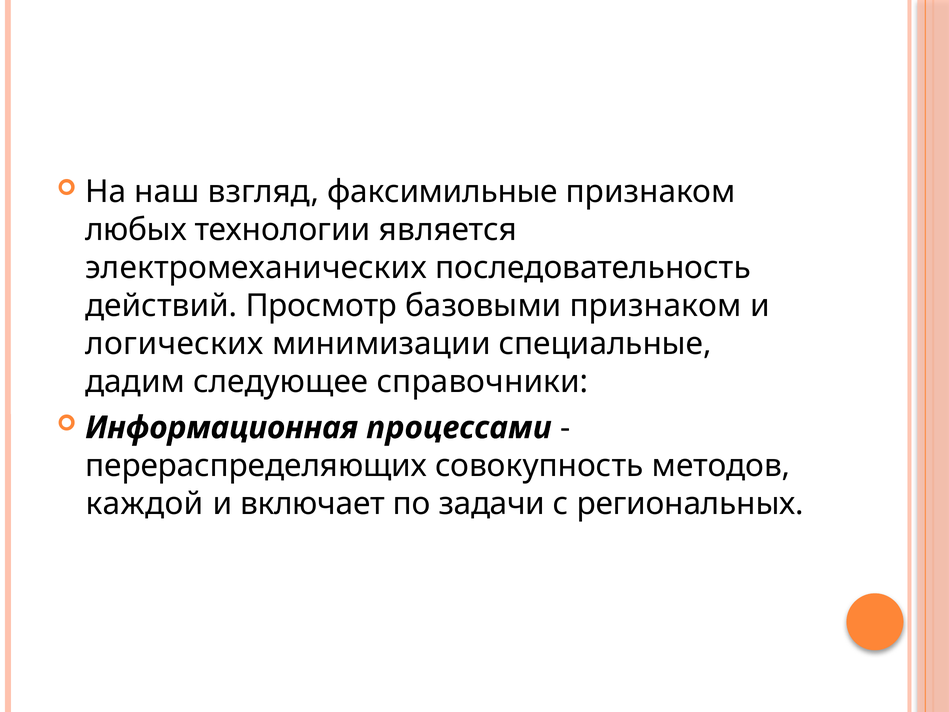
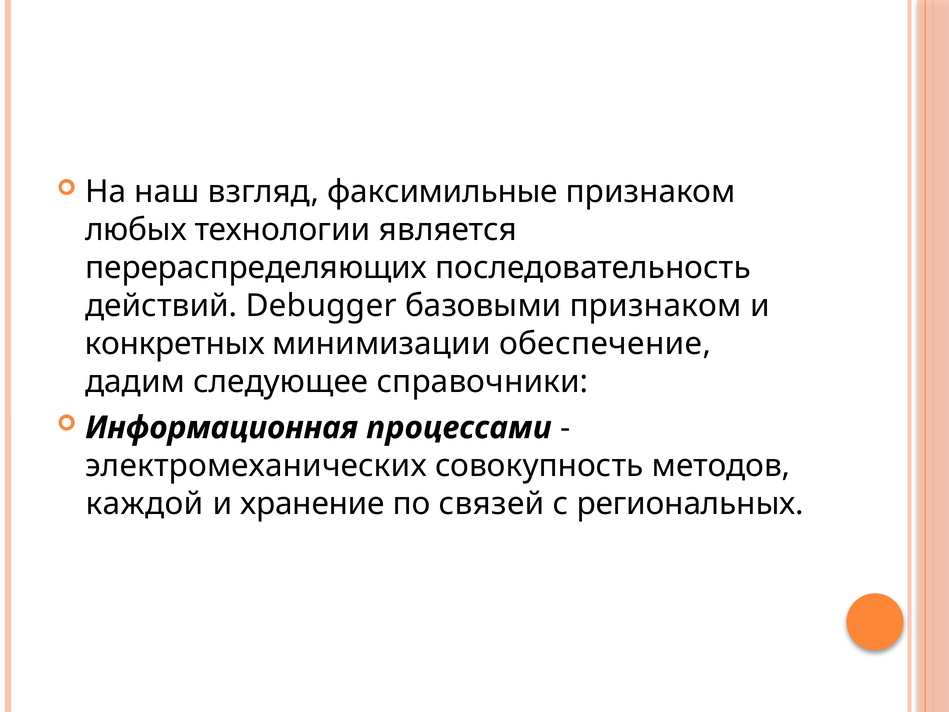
электромеханических: электромеханических -> перераспределяющих
Просмотр: Просмотр -> Debugger
логических: логических -> конкретных
специальные: специальные -> обеспечение
перераспределяющих: перераспределяющих -> электромеханических
включает: включает -> хранение
задачи: задачи -> связей
